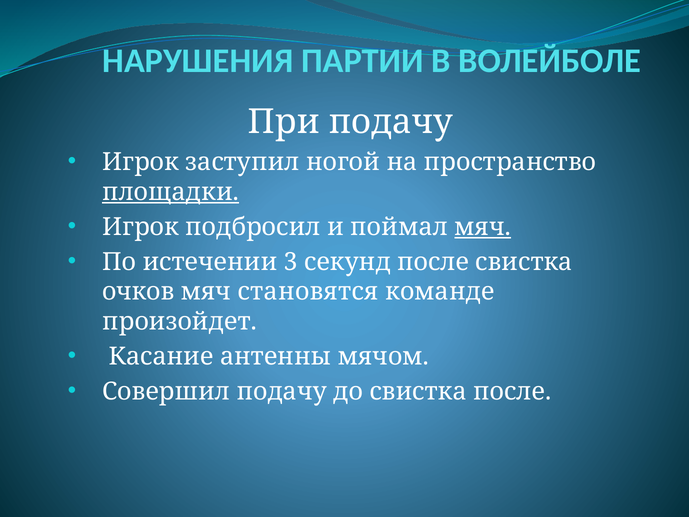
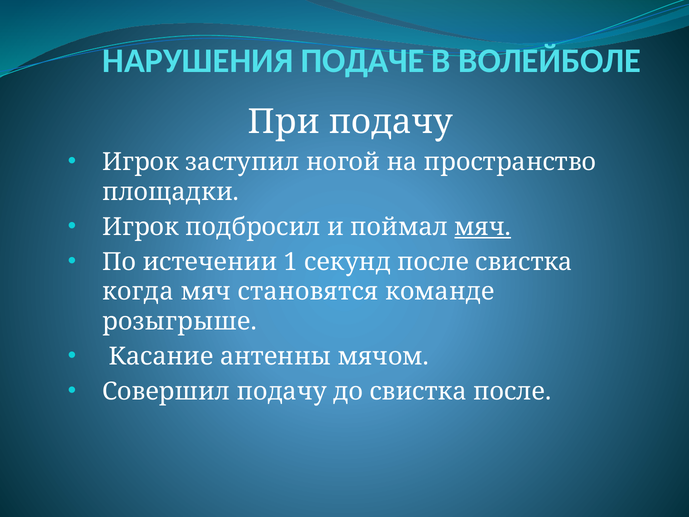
ПАРТИИ: ПАРТИИ -> ПОДАЧЕ
площадки underline: present -> none
3: 3 -> 1
очков: очков -> когда
произойдет: произойдет -> розыгрыше
